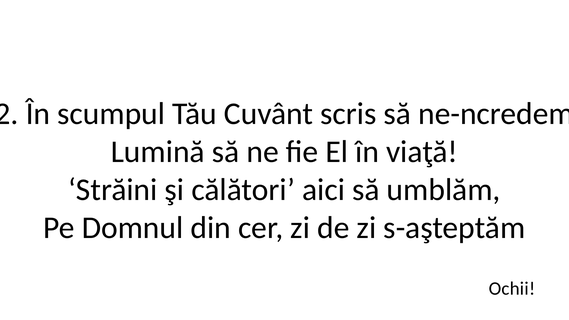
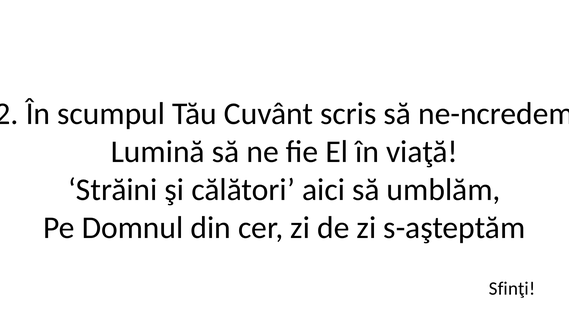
Ochii: Ochii -> Sfinţi
